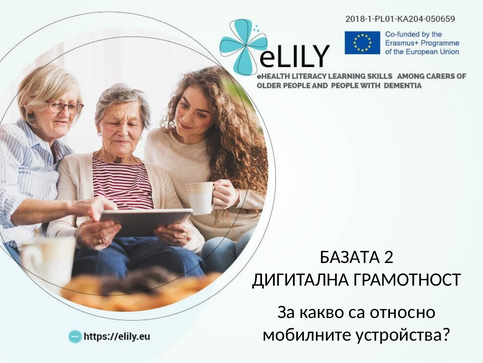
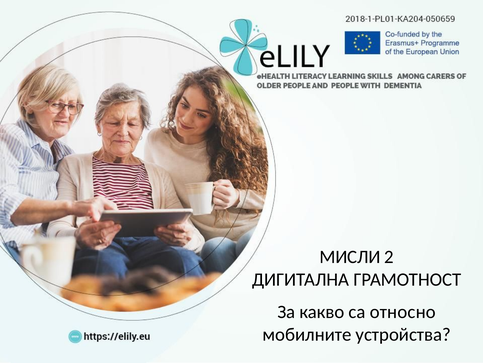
БАЗАТА: БАЗАТА -> МИСЛИ
